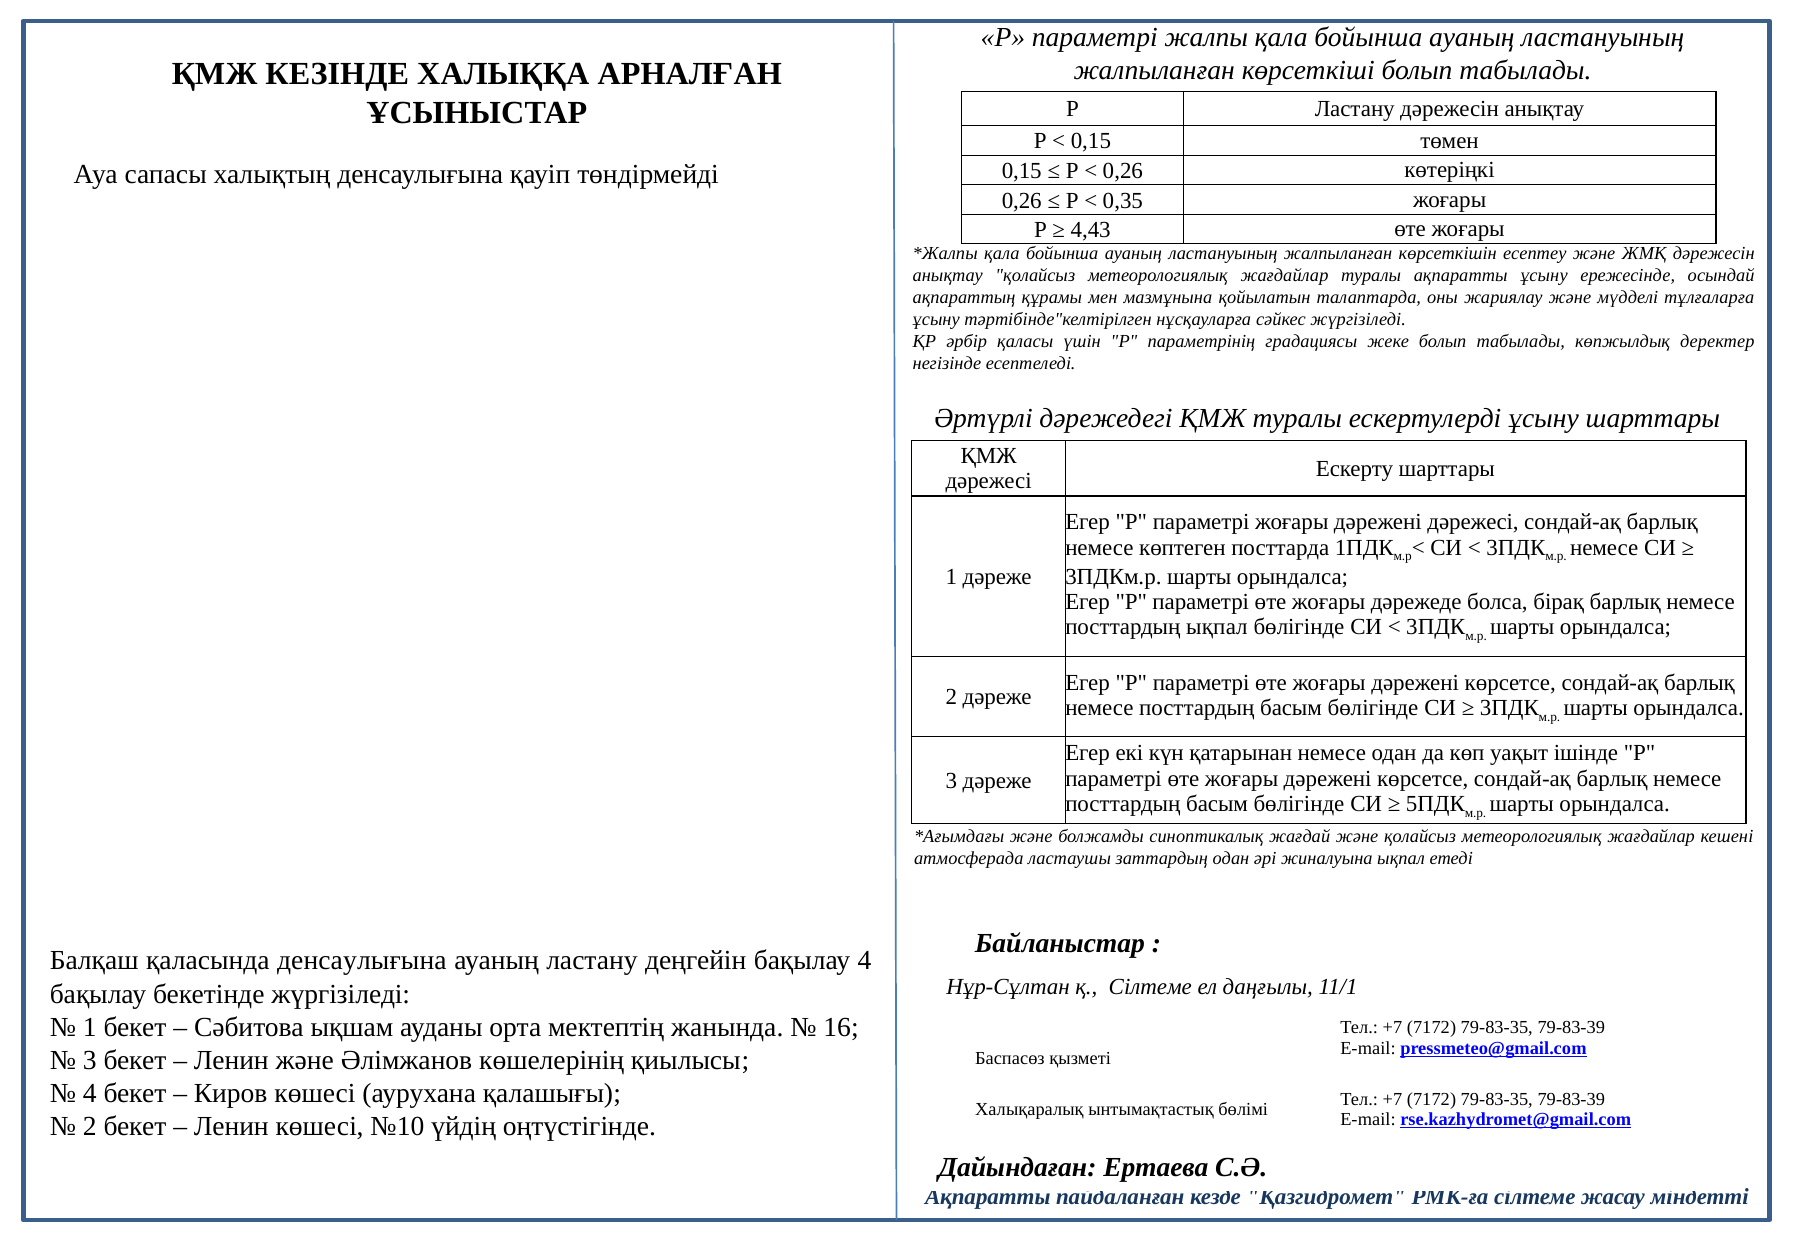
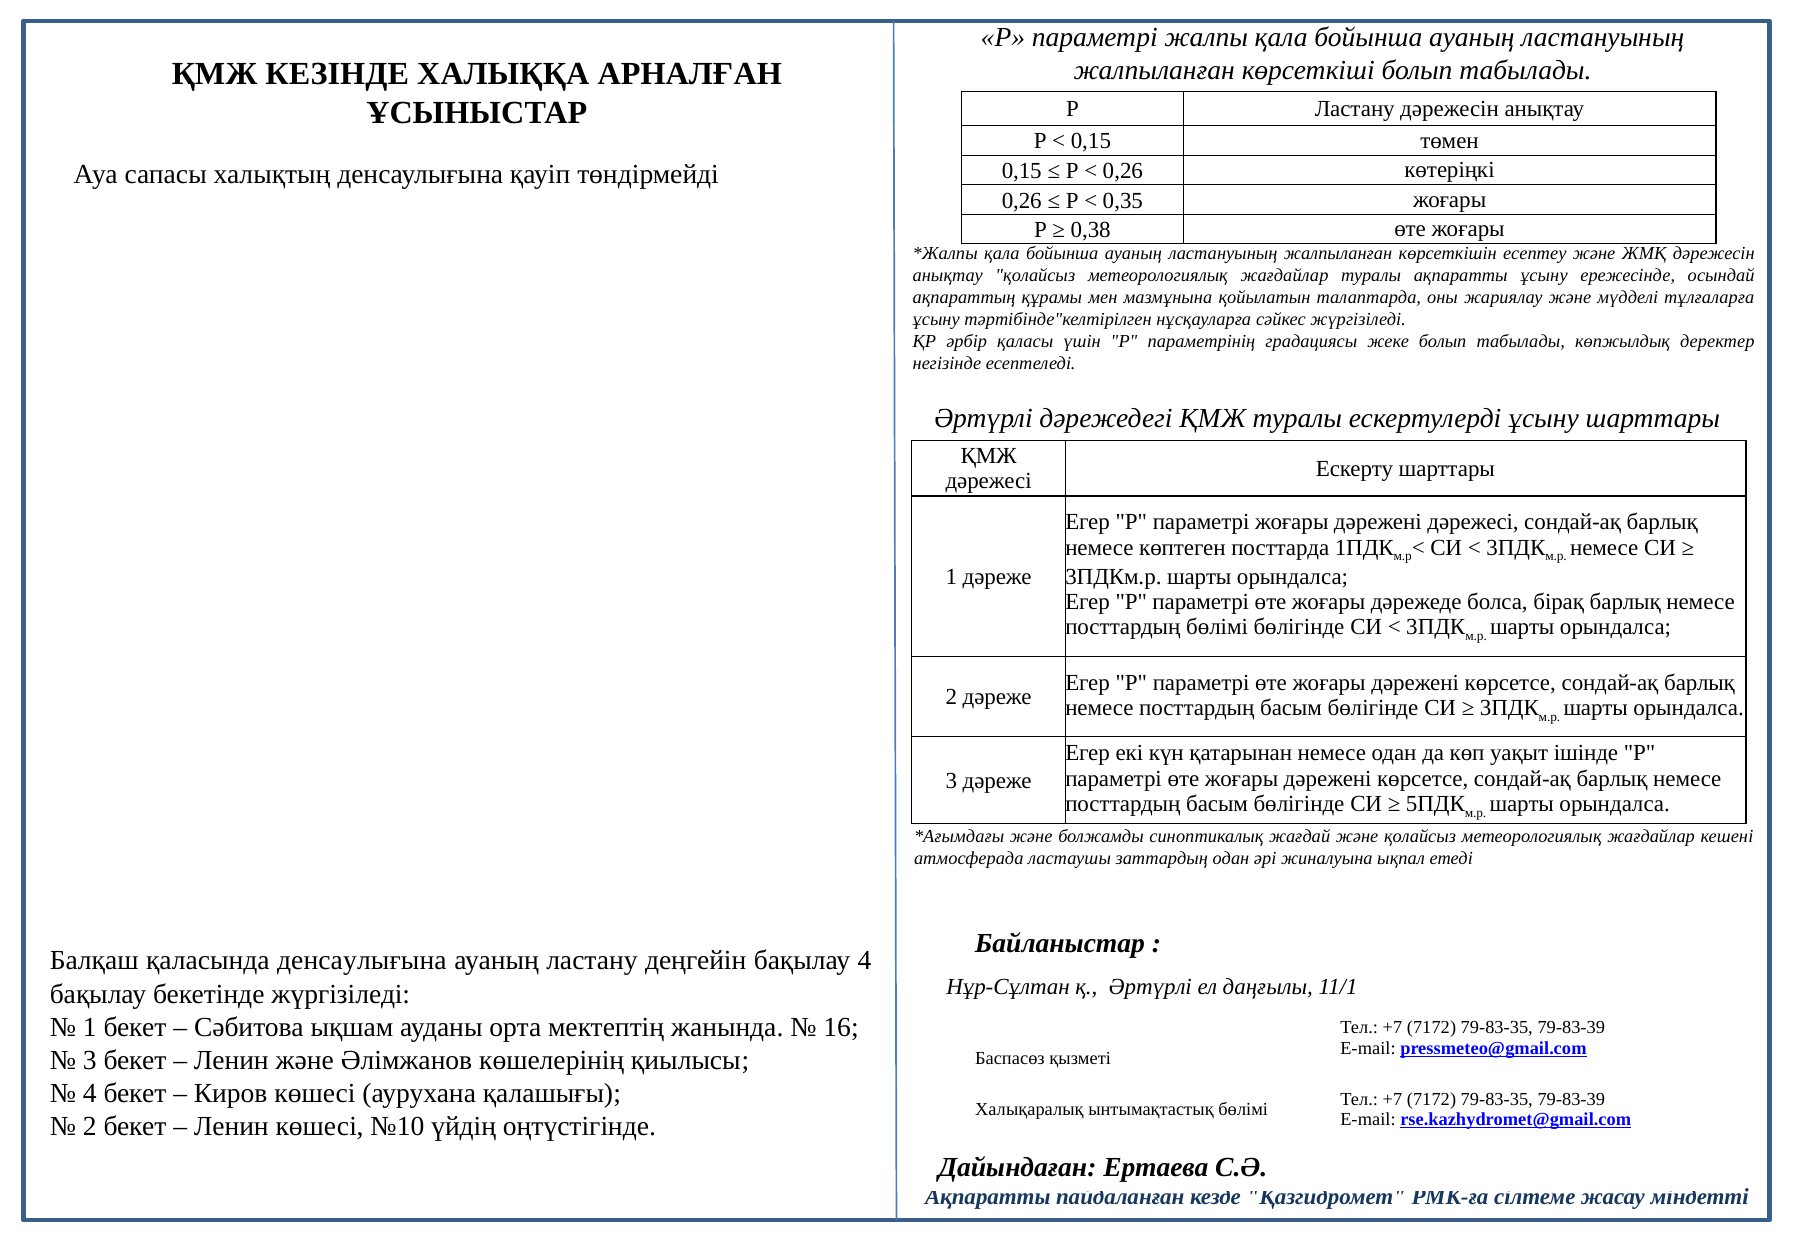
4,43: 4,43 -> 0,38
посттардың ықпал: ықпал -> бөлімі
қ Сілтеме: Сілтеме -> Әртүрлі
